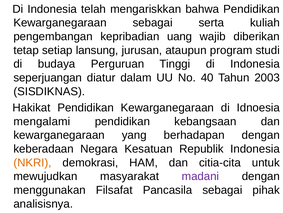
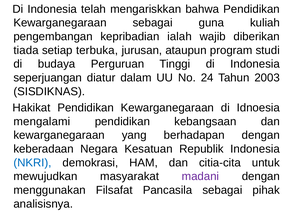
serta: serta -> guna
uang: uang -> ialah
tetap: tetap -> tiada
lansung: lansung -> terbuka
40: 40 -> 24
NKRI colour: orange -> blue
